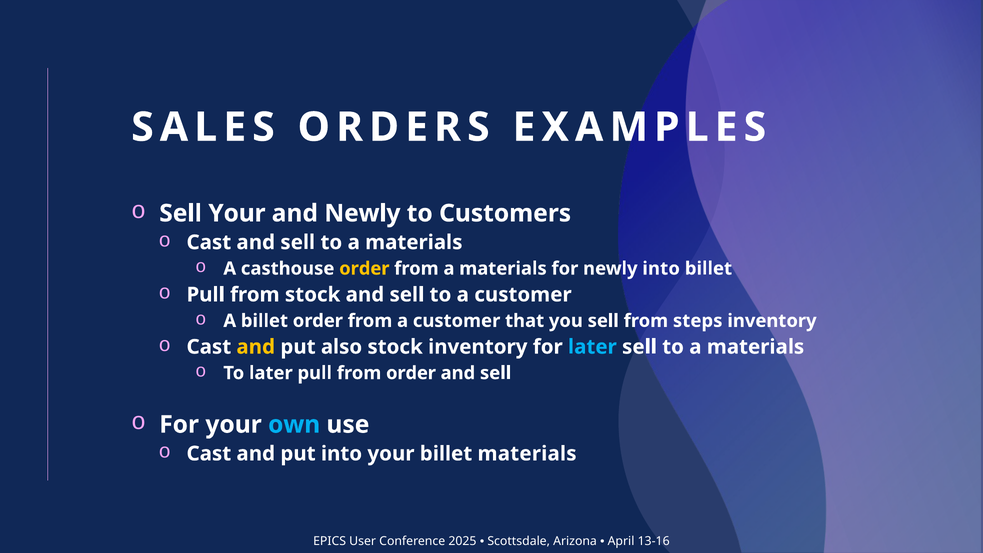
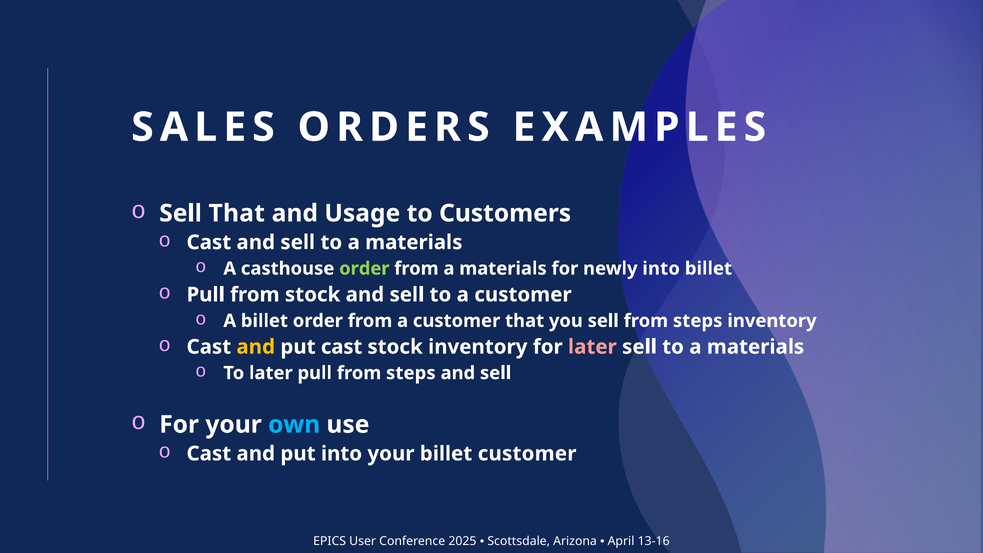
Sell Your: Your -> That
and Newly: Newly -> Usage
order at (364, 269) colour: yellow -> light green
put also: also -> cast
later at (592, 347) colour: light blue -> pink
pull from order: order -> steps
billet materials: materials -> customer
